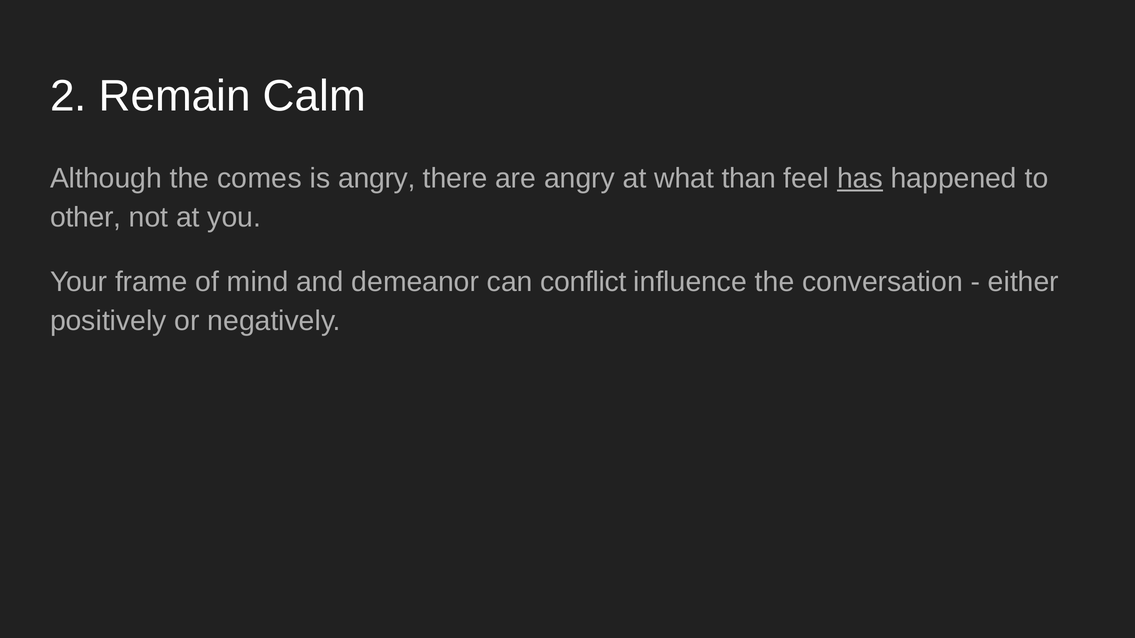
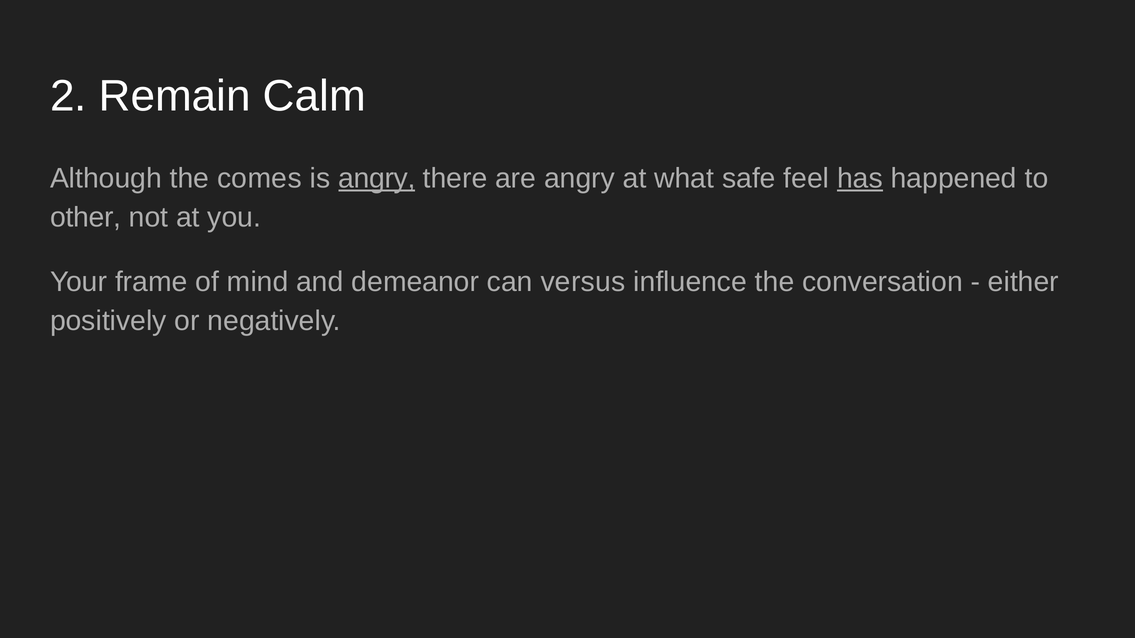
angry at (377, 178) underline: none -> present
than: than -> safe
conflict: conflict -> versus
